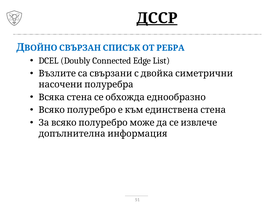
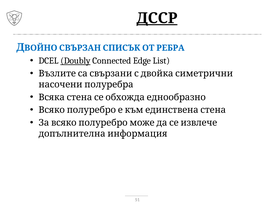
Doubly underline: none -> present
